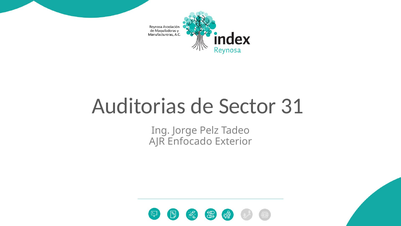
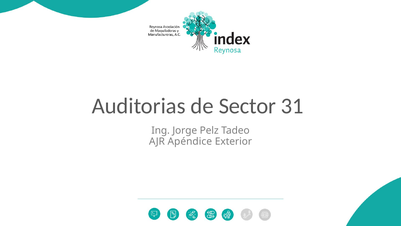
Enfocado: Enfocado -> Apéndice
